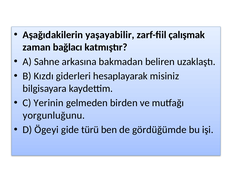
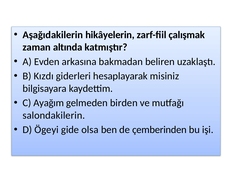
yaşayabilir: yaşayabilir -> hikâyelerin
bağlacı: bağlacı -> altında
Sahne: Sahne -> Evden
Yerinin: Yerinin -> Ayağım
yorgunluğunu: yorgunluğunu -> salondakilerin
türü: türü -> olsa
gördüğümde: gördüğümde -> çemberinden
